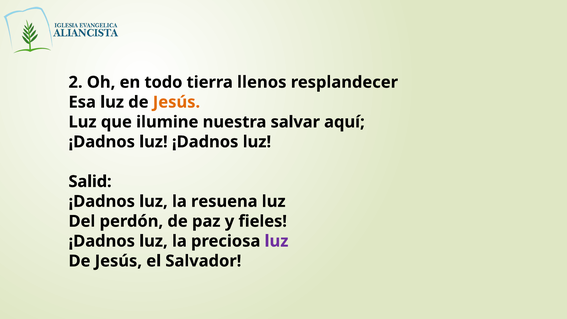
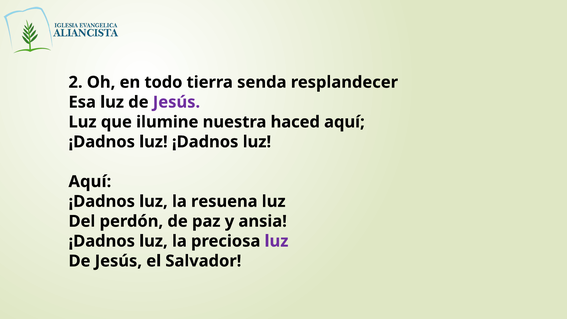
llenos: llenos -> senda
Jesús at (176, 102) colour: orange -> purple
salvar: salvar -> haced
Salid at (90, 182): Salid -> Aquí
fieles: fieles -> ansia
